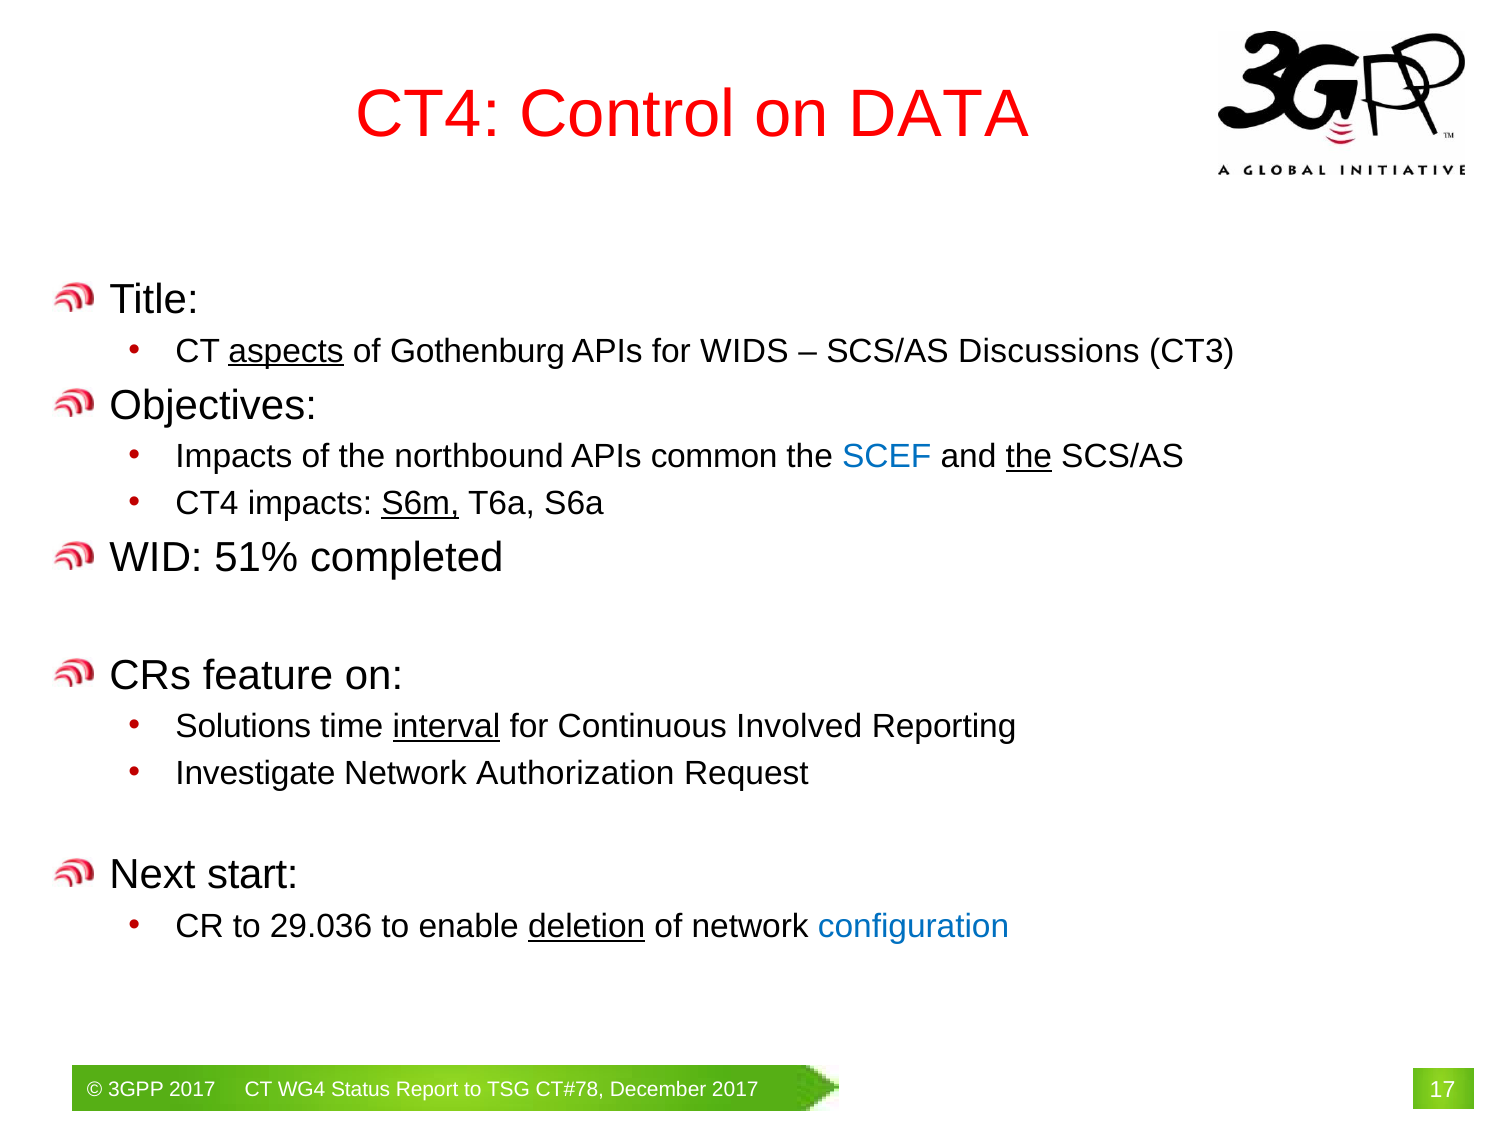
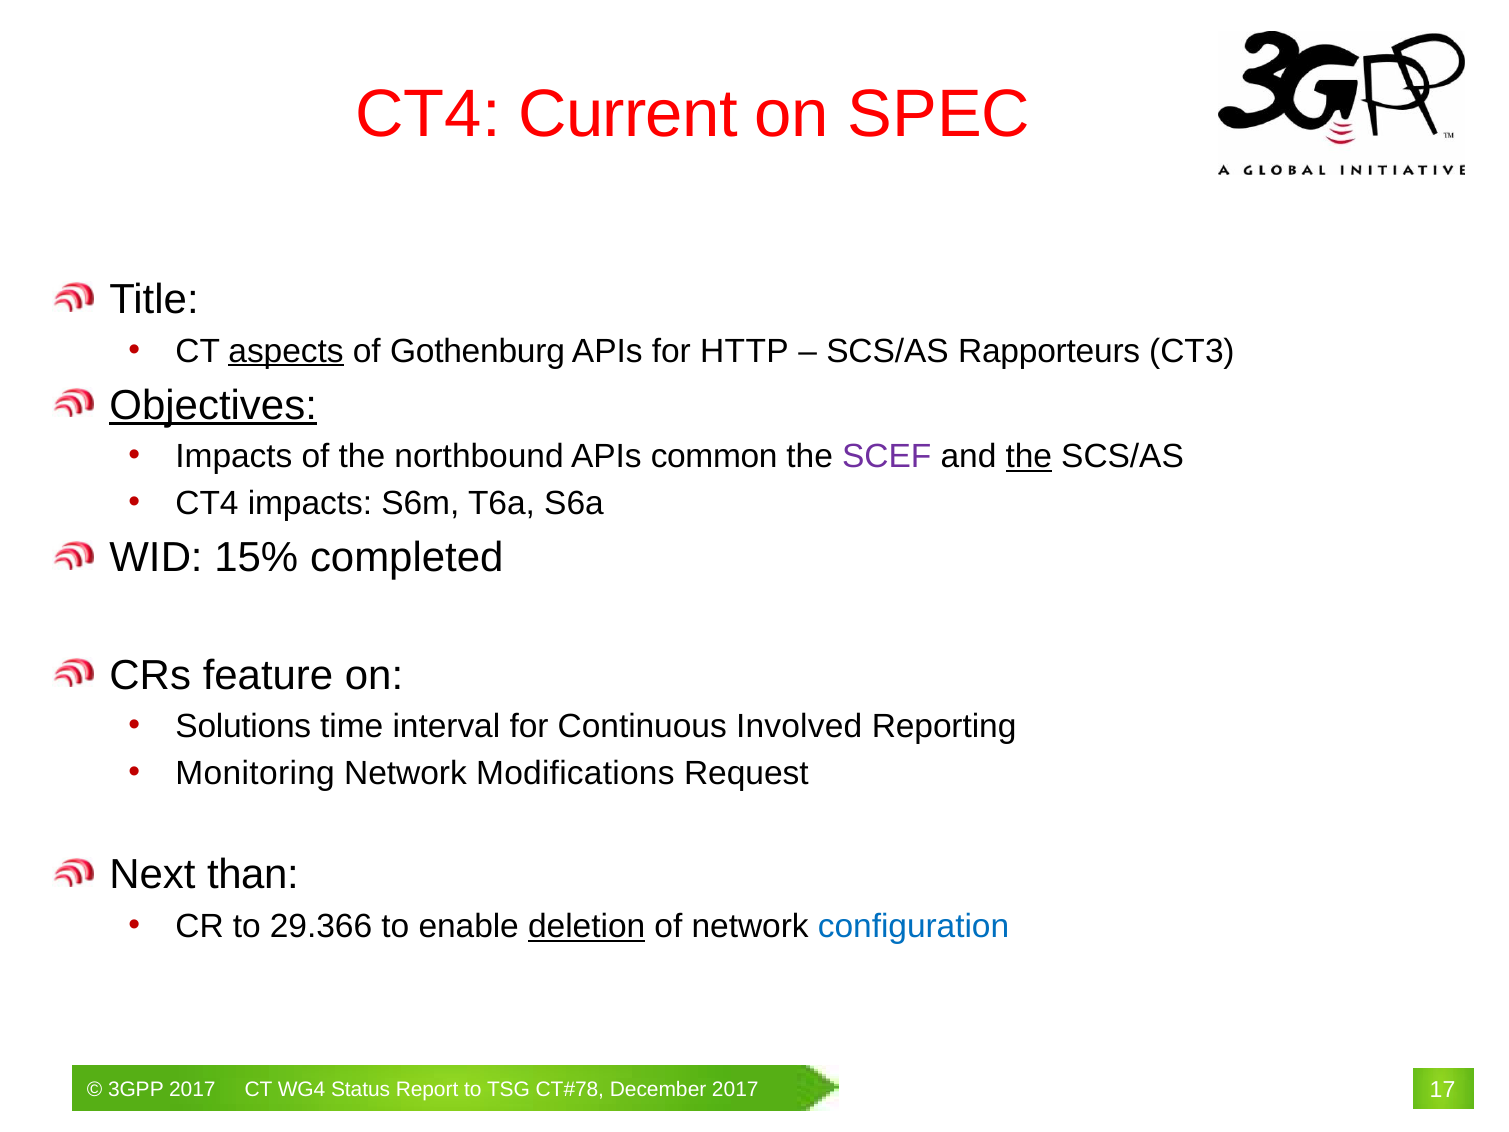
Control: Control -> Current
DATA: DATA -> SPEC
WIDS: WIDS -> HTTP
Discussions: Discussions -> Rapporteurs
Objectives underline: none -> present
SCEF colour: blue -> purple
S6m underline: present -> none
51%: 51% -> 15%
interval underline: present -> none
Investigate: Investigate -> Monitoring
Authorization: Authorization -> Modifications
start: start -> than
29.036: 29.036 -> 29.366
